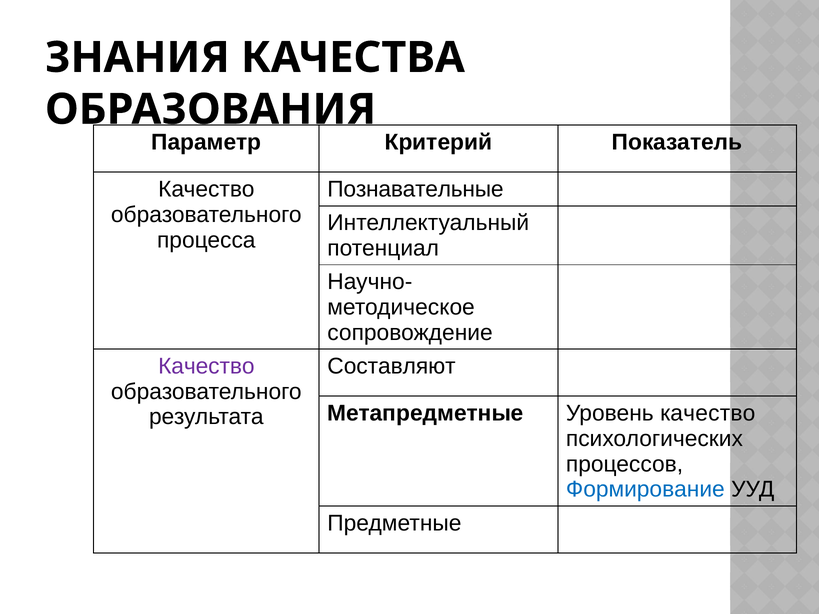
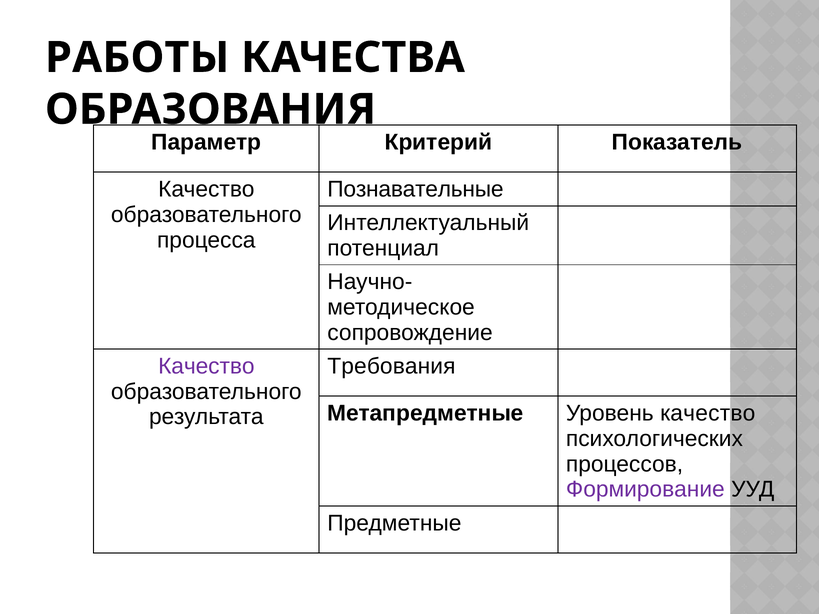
ЗНАНИЯ: ЗНАНИЯ -> РАБОТЫ
Составляют: Составляют -> Требования
Формирование colour: blue -> purple
